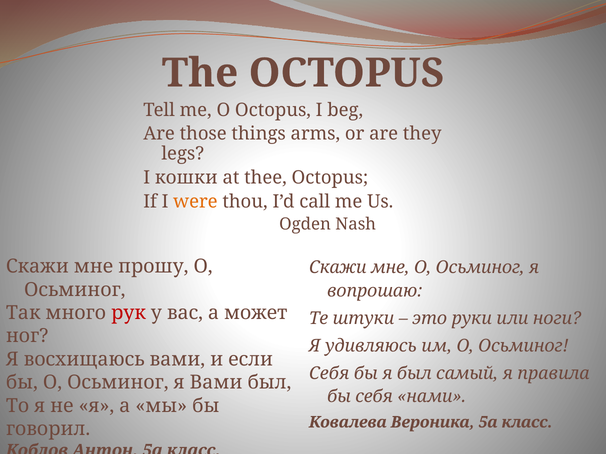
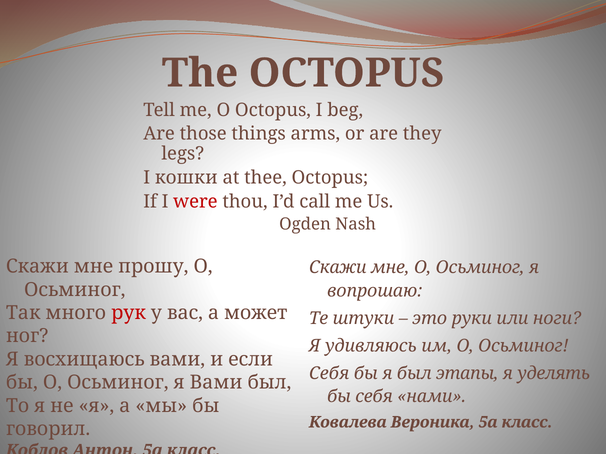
were colour: orange -> red
самый: самый -> этапы
правила: правила -> уделять
